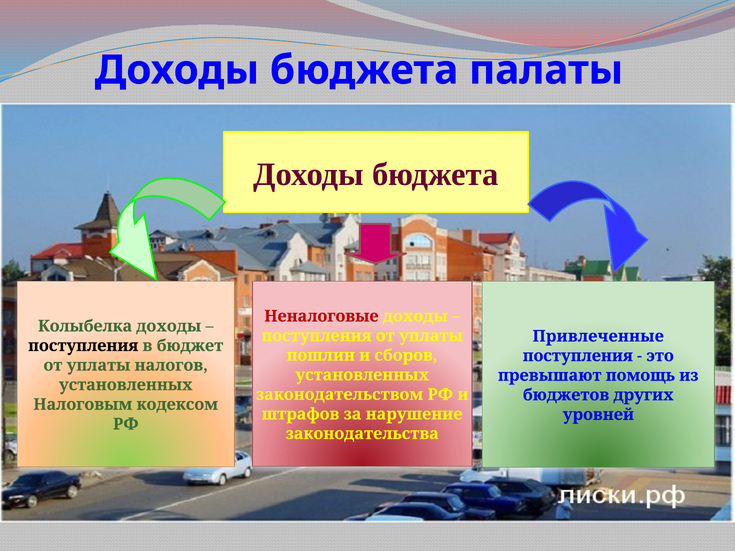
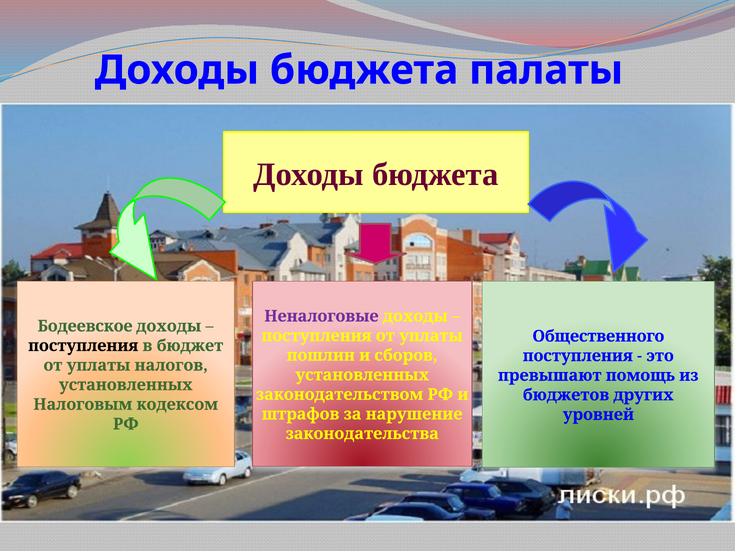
Неналоговые colour: red -> purple
Колыбелка: Колыбелка -> Бодеевское
Привлеченные: Привлеченные -> Общественного
